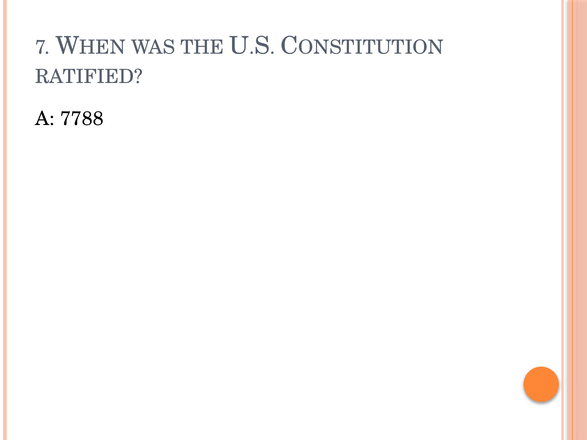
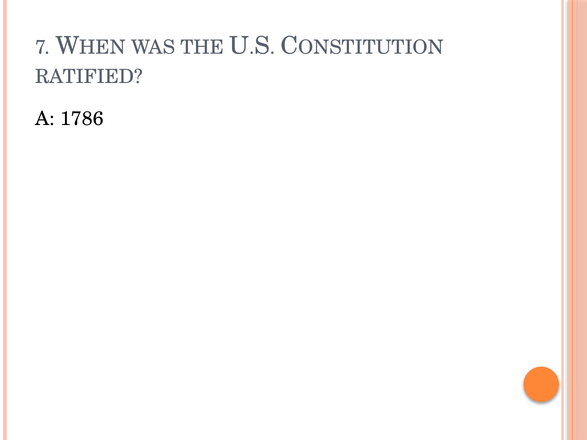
7788: 7788 -> 1786
